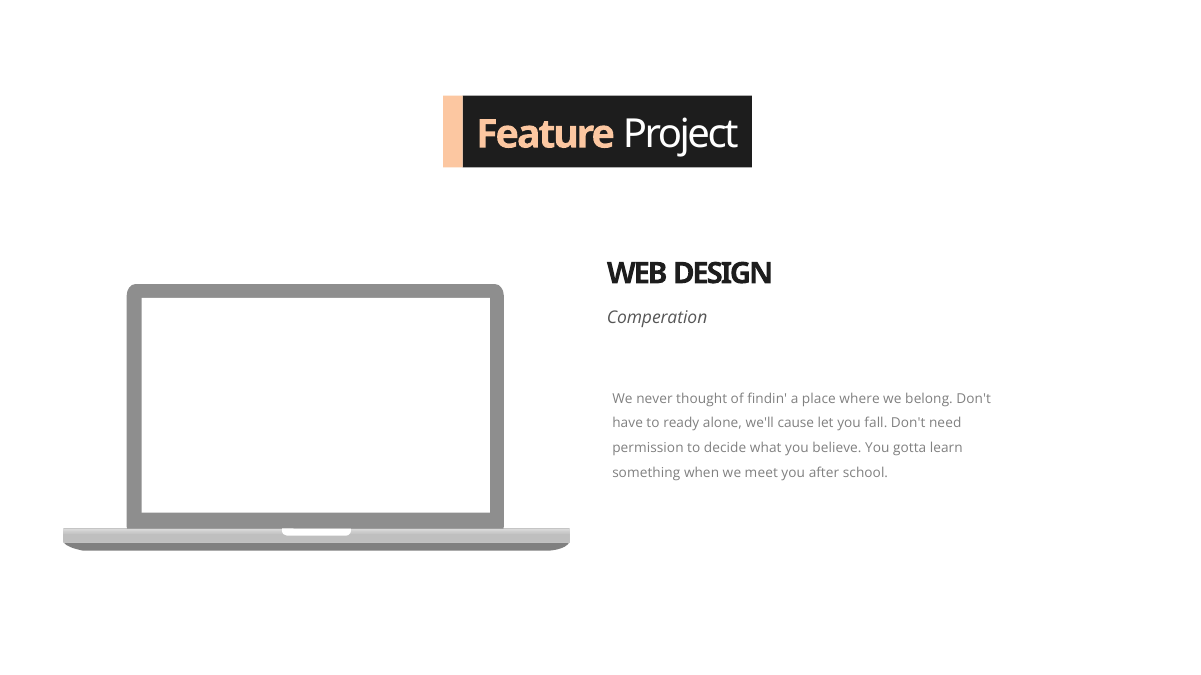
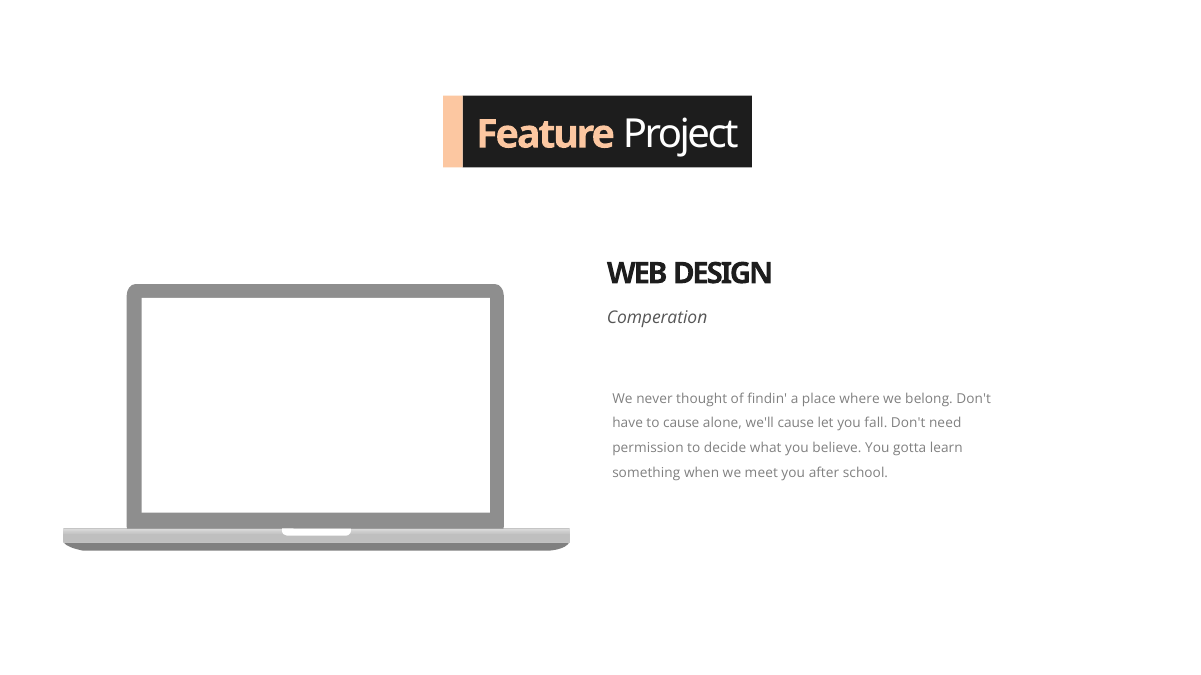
to ready: ready -> cause
